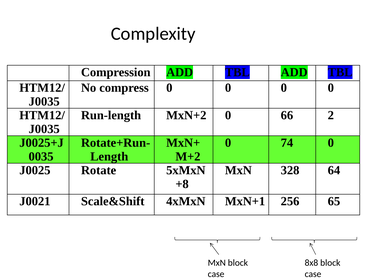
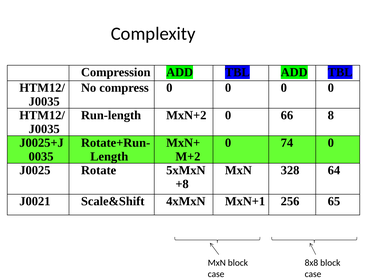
2: 2 -> 8
